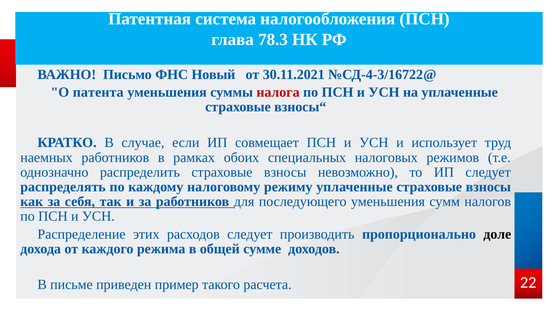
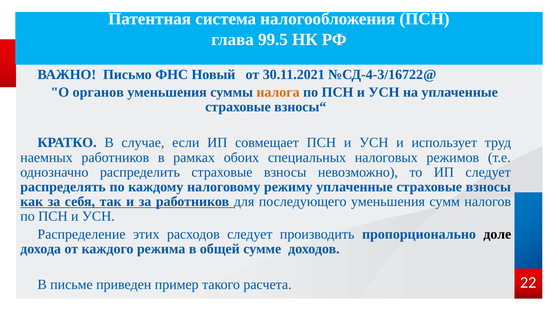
78.3: 78.3 -> 99.5
патента: патента -> органов
налога colour: red -> orange
